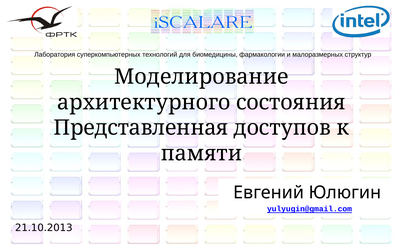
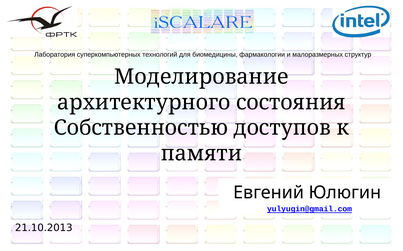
Представленная: Представленная -> Собственностью
